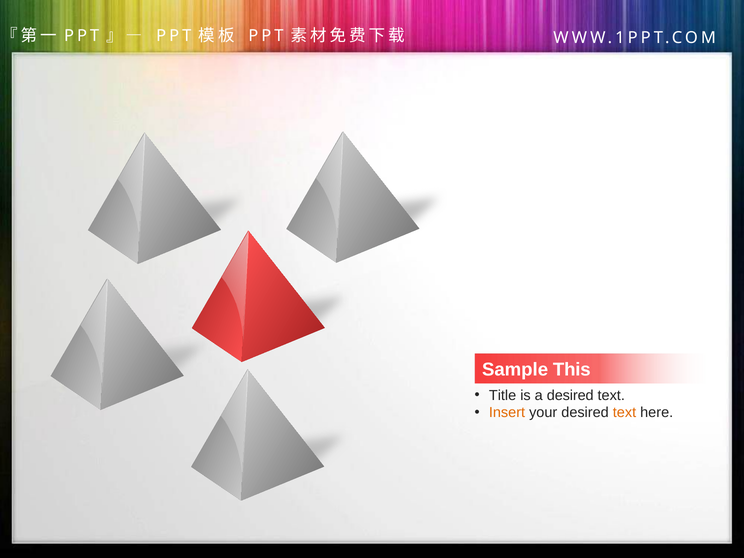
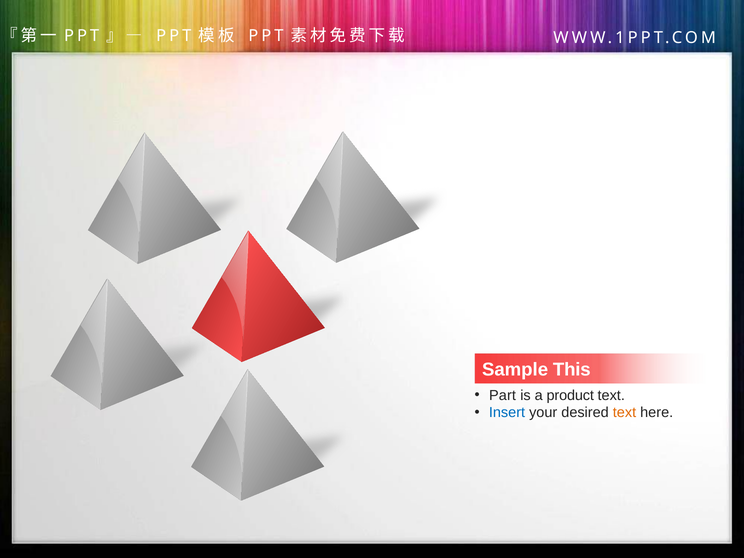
Title: Title -> Part
a desired: desired -> product
Insert colour: orange -> blue
